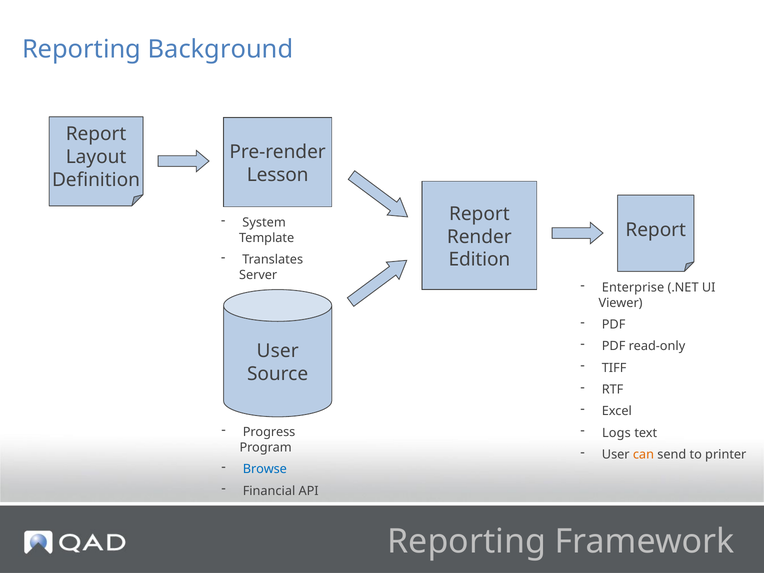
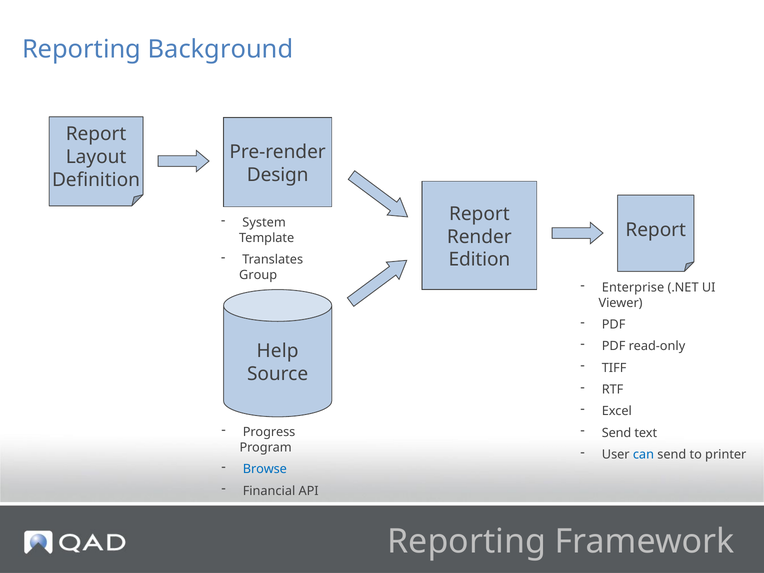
Lesson: Lesson -> Design
Server: Server -> Group
User at (278, 351): User -> Help
Logs at (616, 433): Logs -> Send
can colour: orange -> blue
